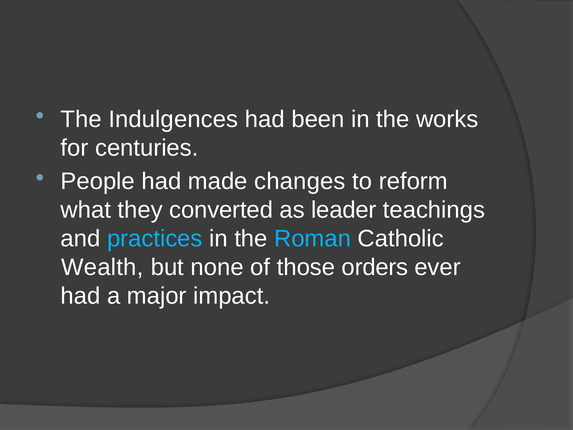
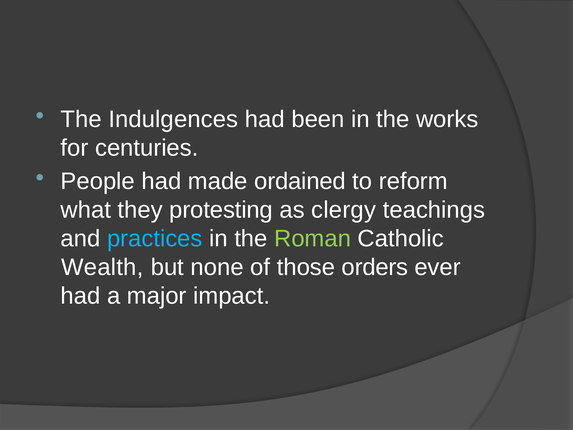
changes: changes -> ordained
converted: converted -> protesting
leader: leader -> clergy
Roman colour: light blue -> light green
